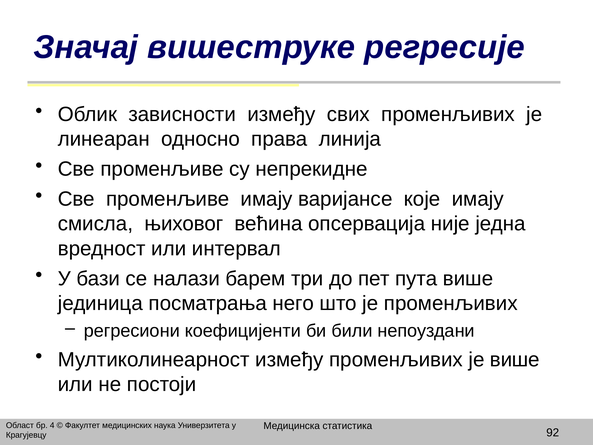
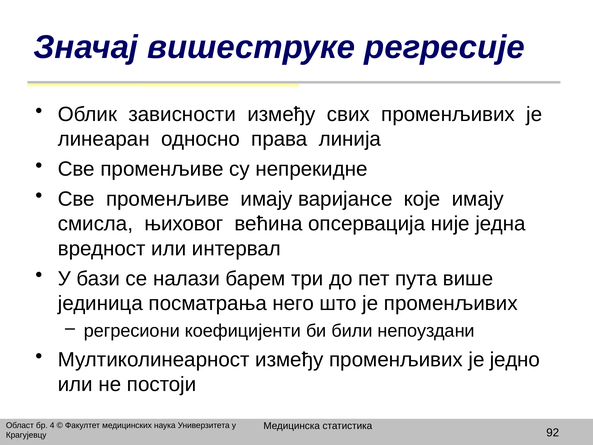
је више: више -> једно
